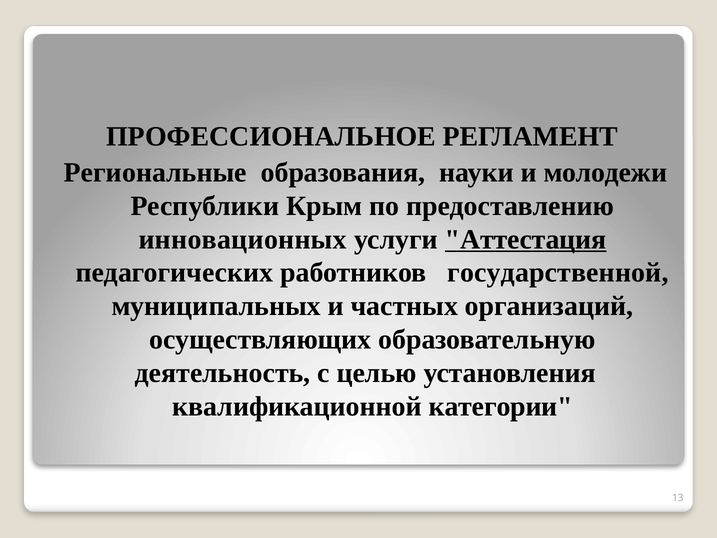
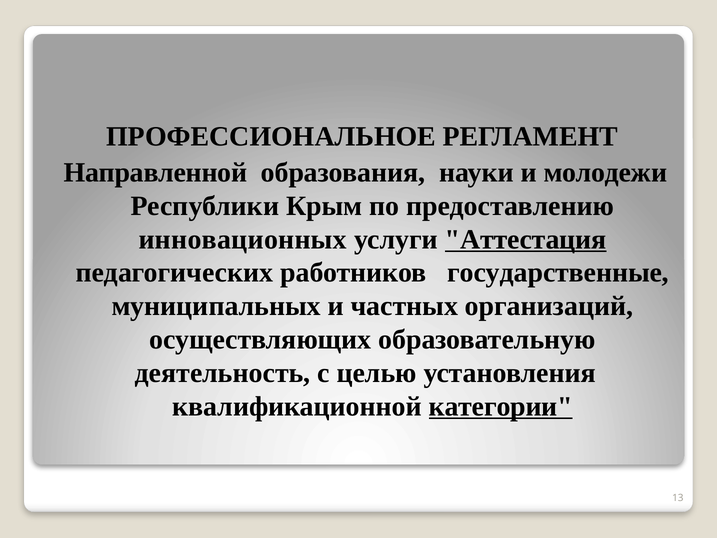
Региональные: Региональные -> Направленной
государственной: государственной -> государственные
категории underline: none -> present
